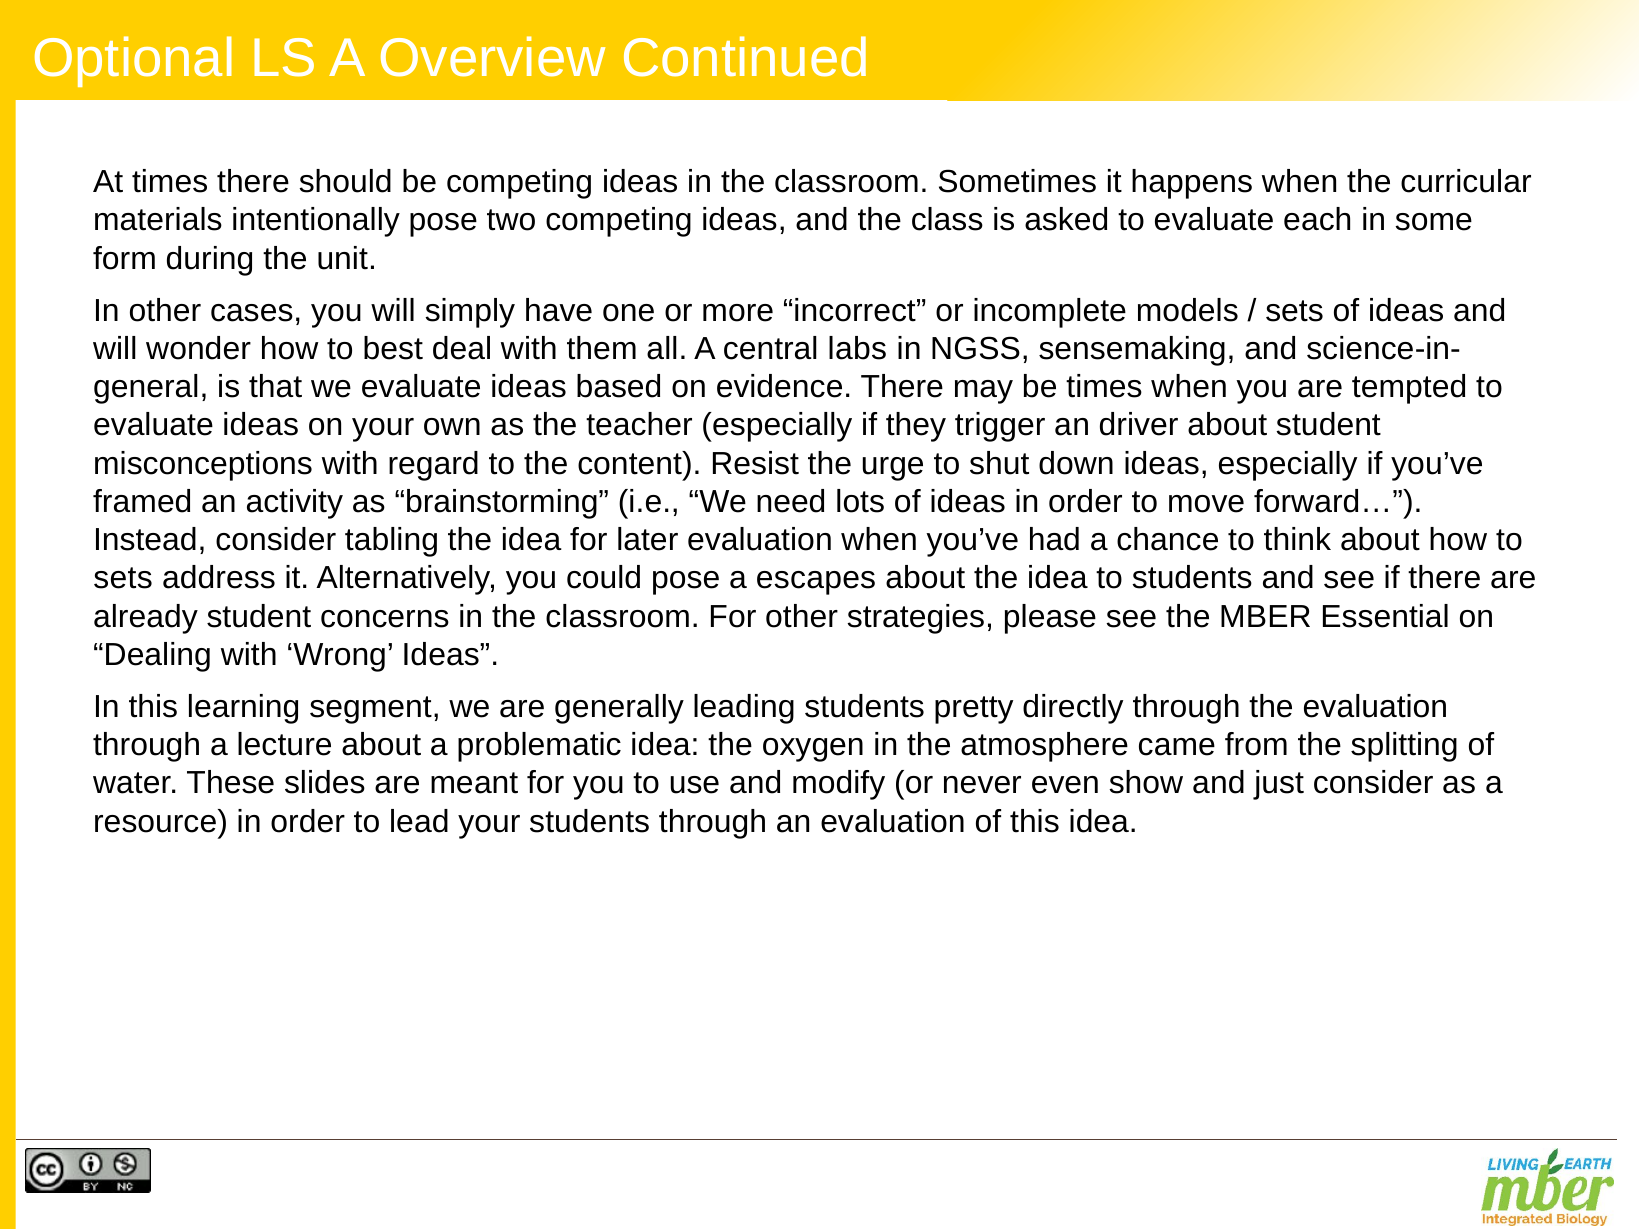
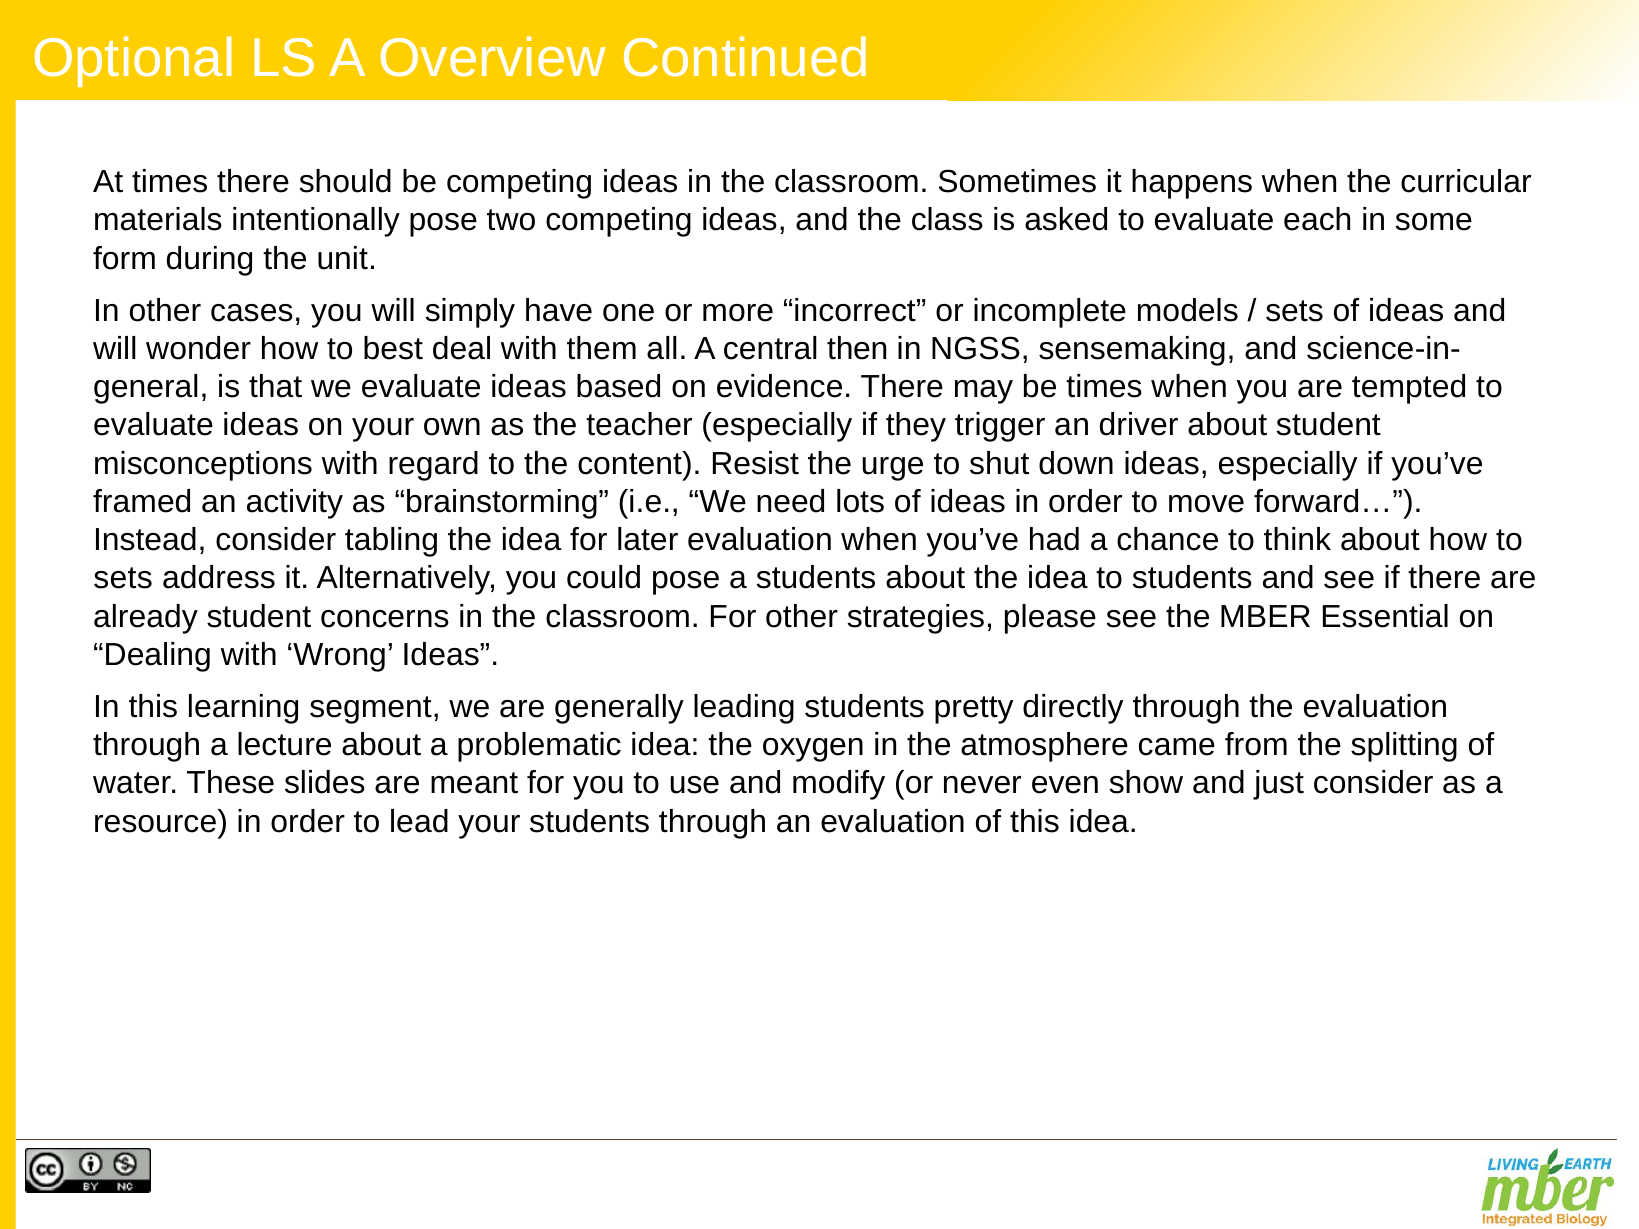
labs: labs -> then
a escapes: escapes -> students
